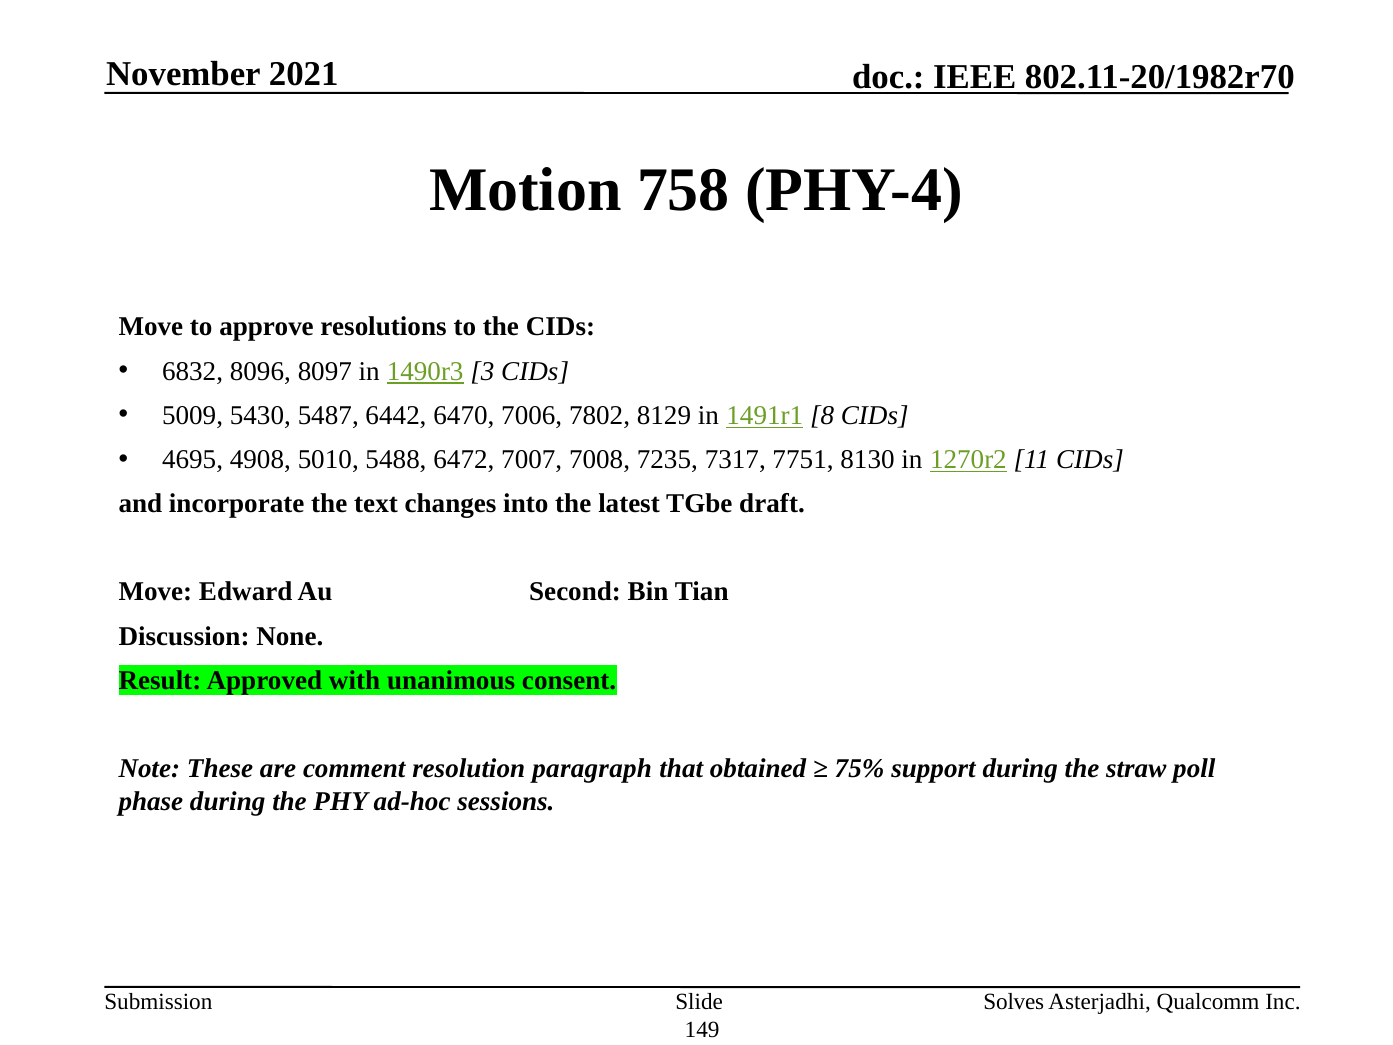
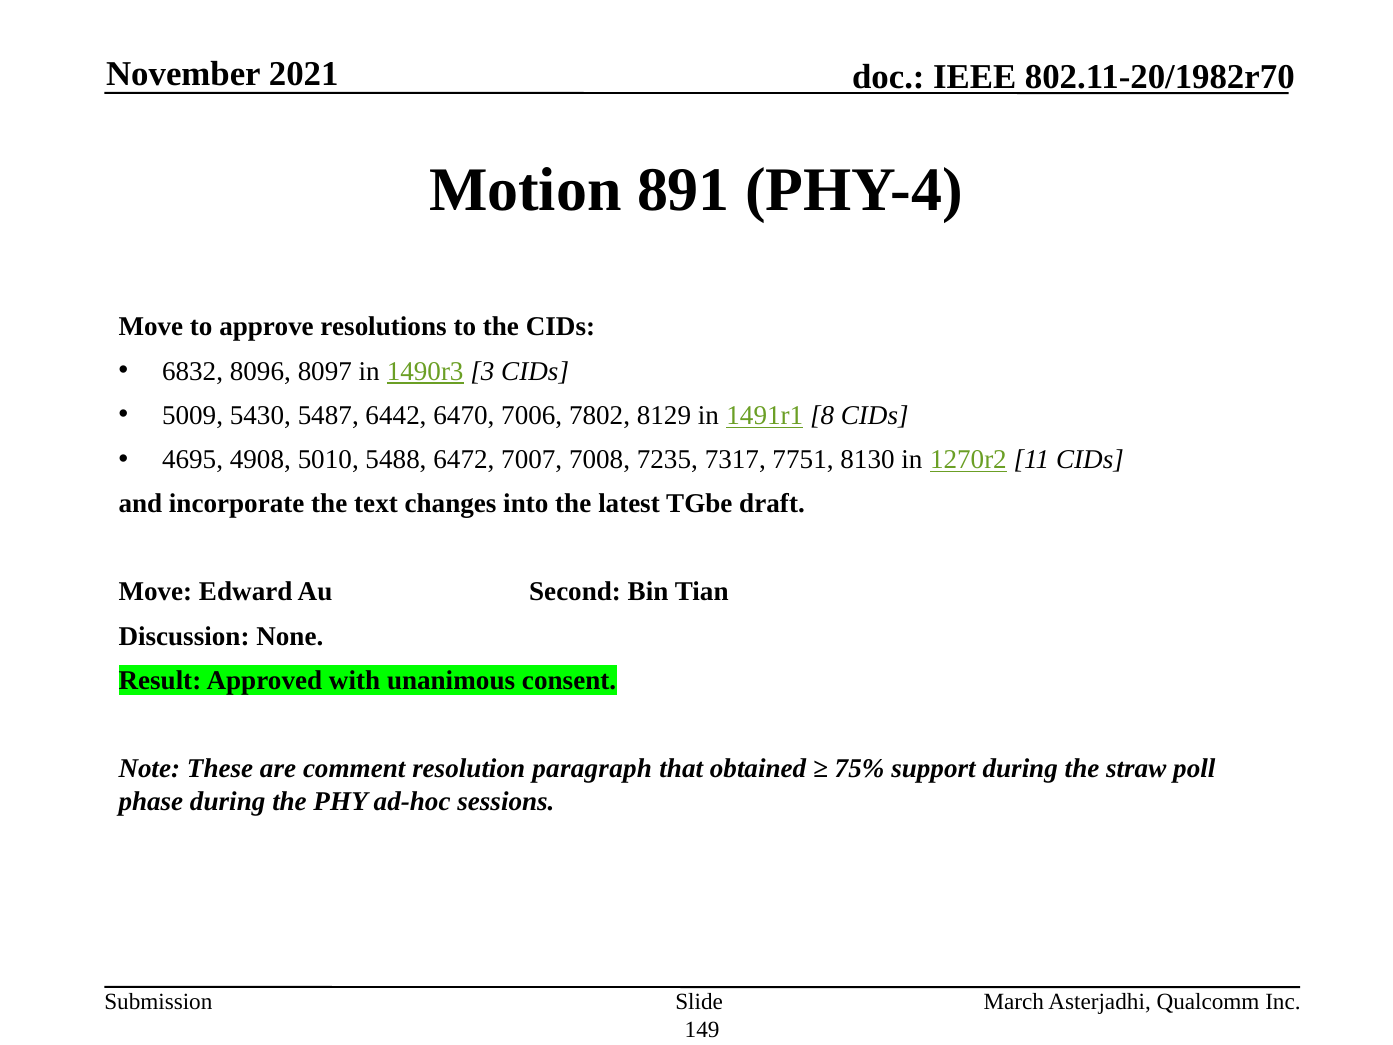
758: 758 -> 891
Solves: Solves -> March
